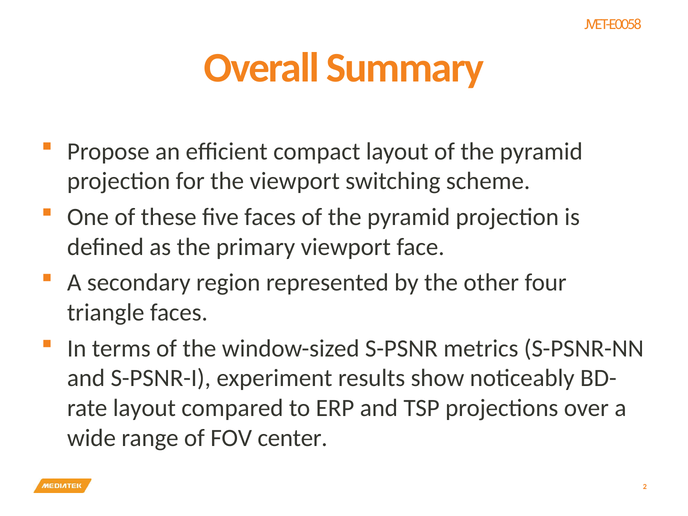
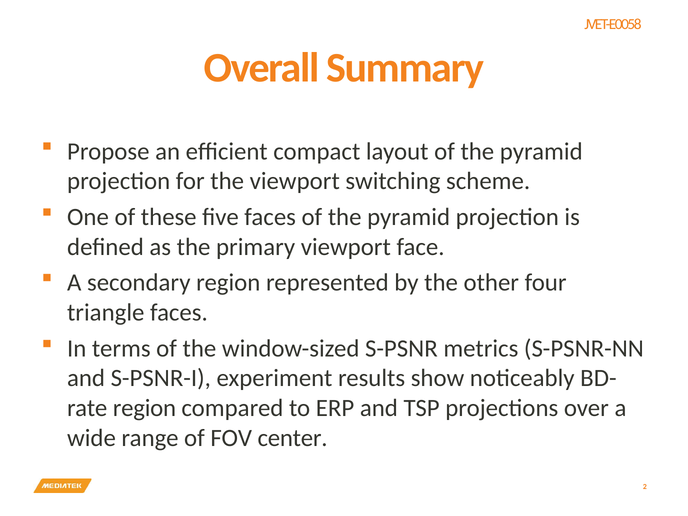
layout at (144, 408): layout -> region
